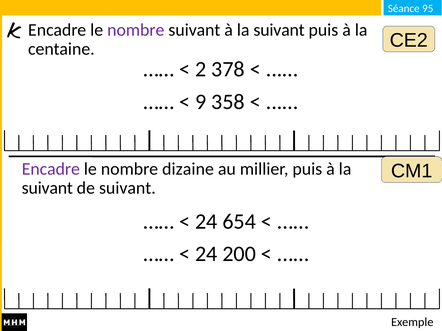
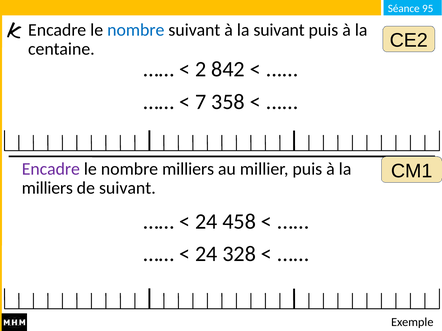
nombre at (136, 30) colour: purple -> blue
378: 378 -> 842
9: 9 -> 7
nombre dizaine: dizaine -> milliers
suivant at (47, 188): suivant -> milliers
654: 654 -> 458
200: 200 -> 328
